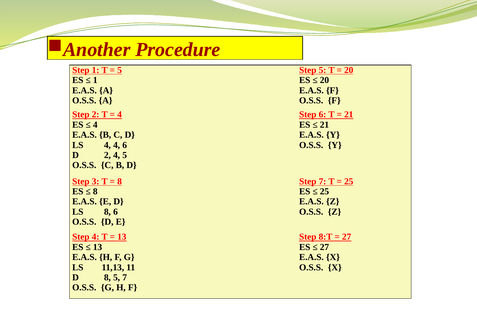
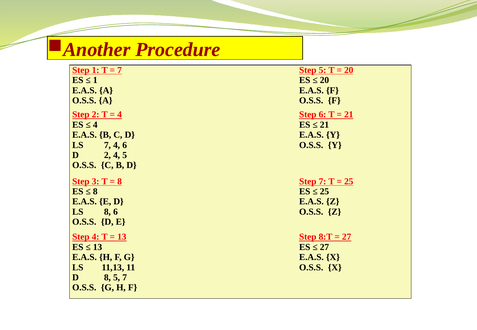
5 at (120, 70): 5 -> 7
LS 4: 4 -> 7
